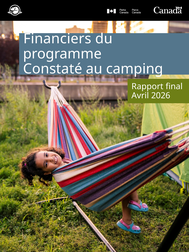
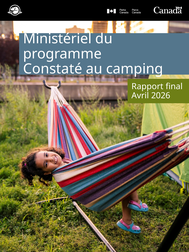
Financiers: Financiers -> Ministériel
